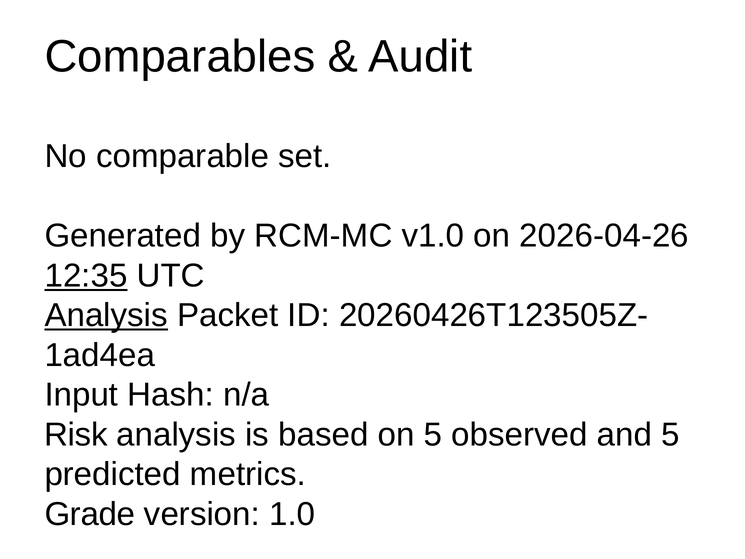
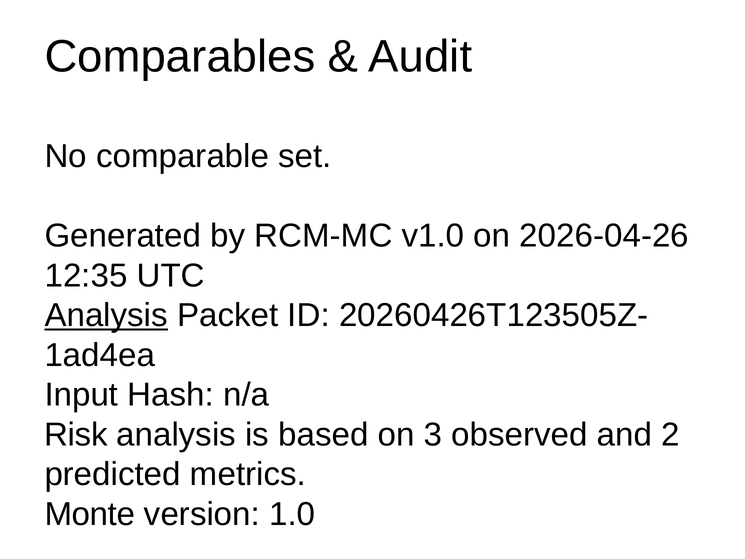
12:35 underline: present -> none
on 5: 5 -> 3
and 5: 5 -> 2
Grade: Grade -> Monte
